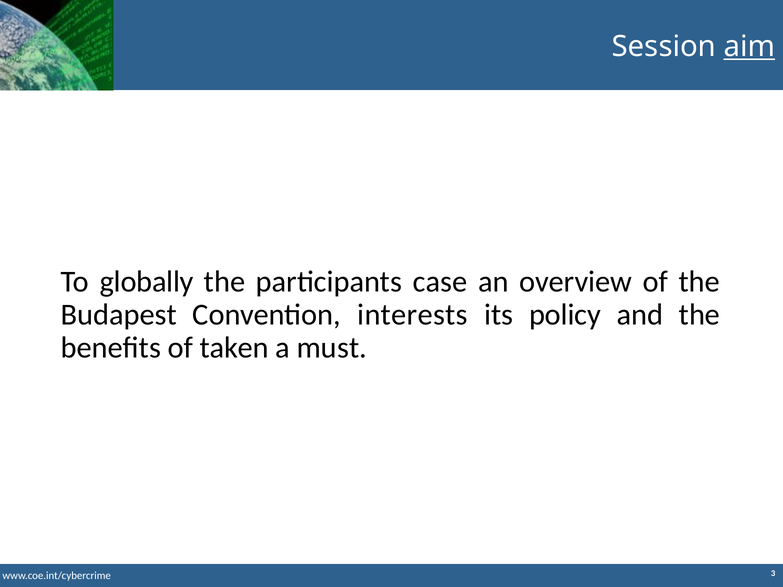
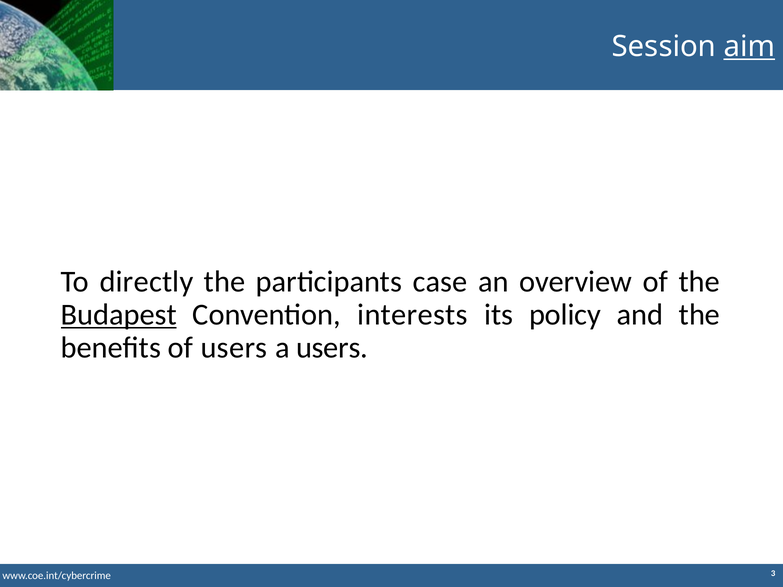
globally: globally -> directly
Budapest underline: none -> present
of taken: taken -> users
a must: must -> users
